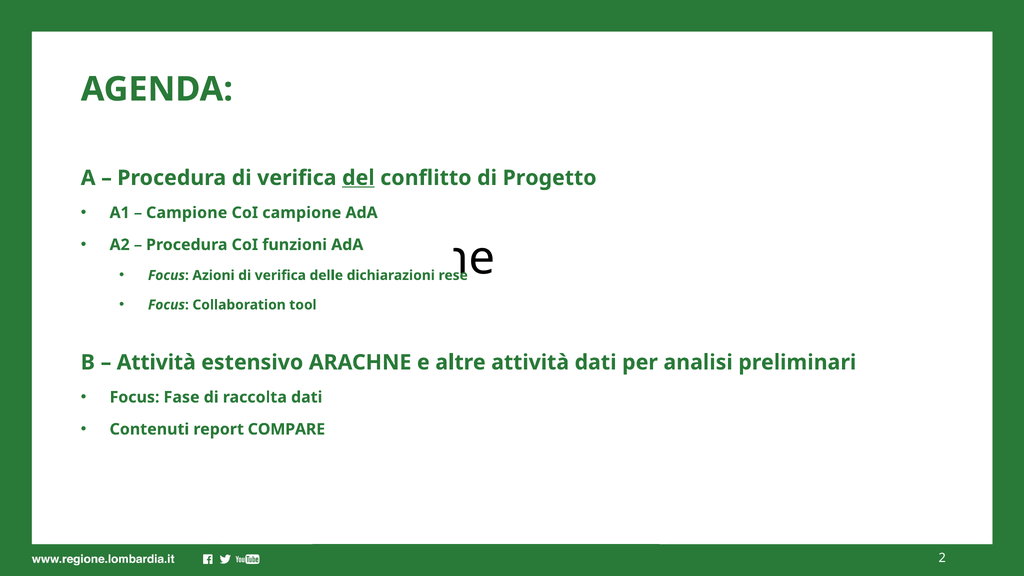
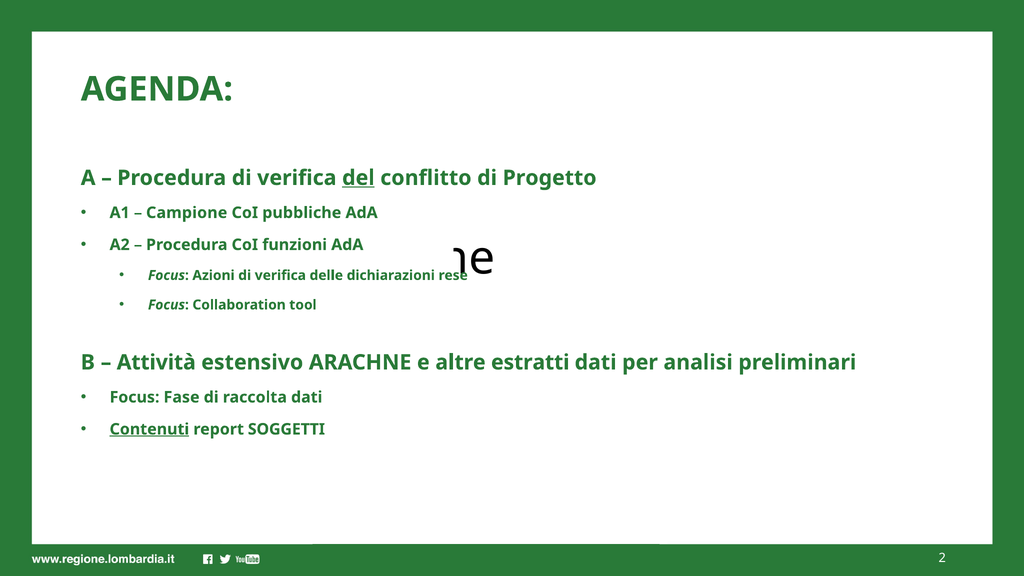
CoI campione: campione -> pubbliche
altre attività: attività -> estratti
Contenuti underline: none -> present
COMPARE: COMPARE -> SOGGETTI
